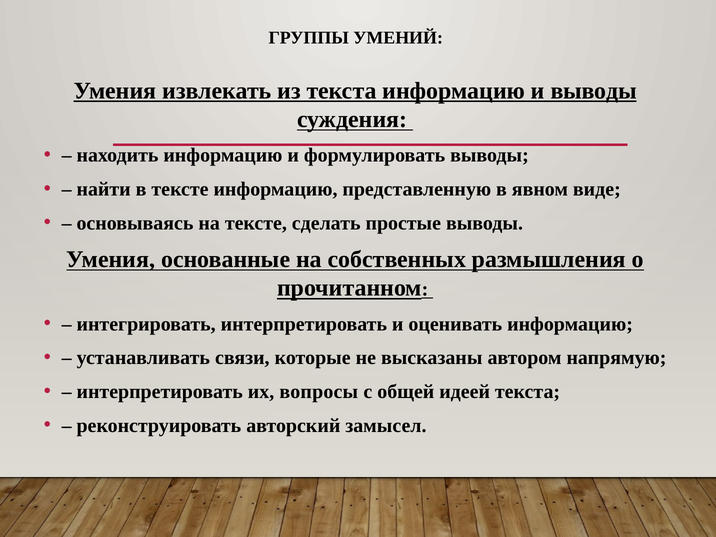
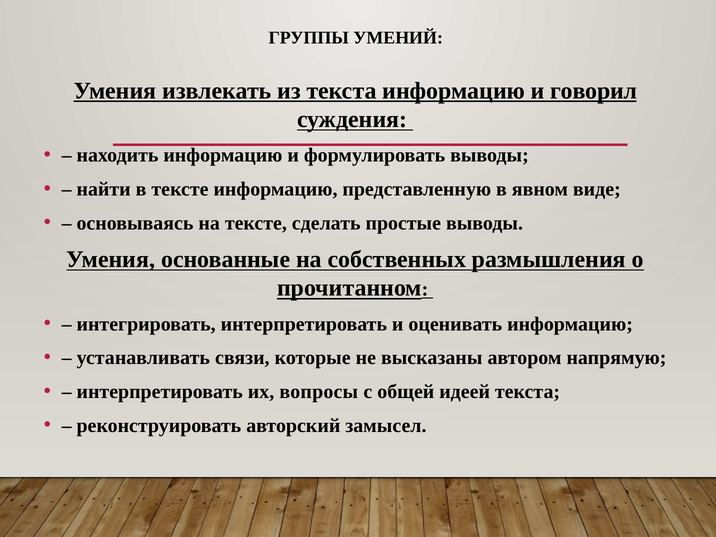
и выводы: выводы -> говорил
